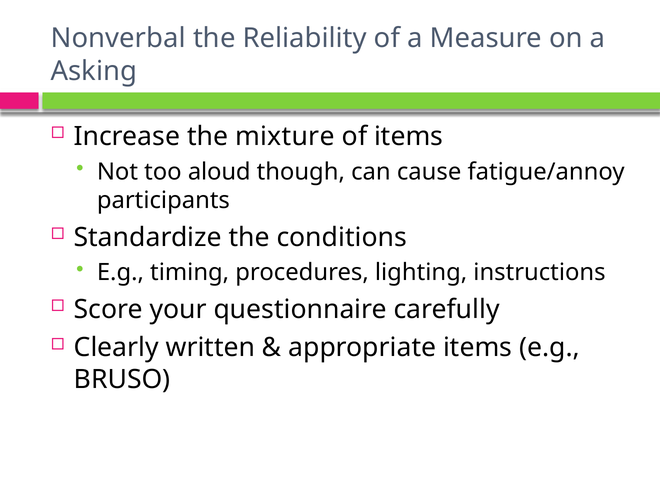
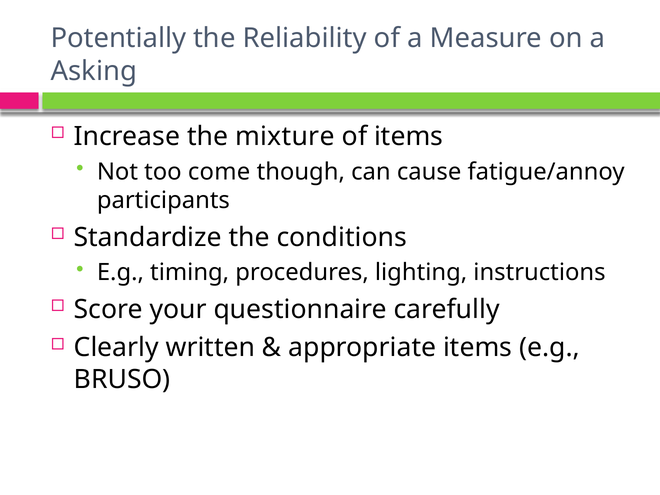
Nonverbal: Nonverbal -> Potentially
aloud: aloud -> come
